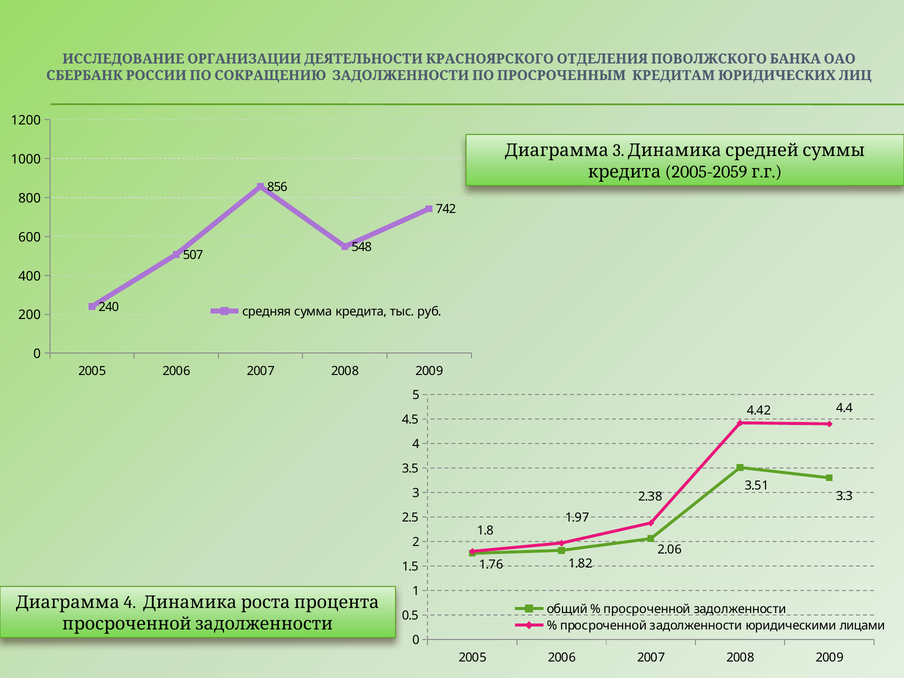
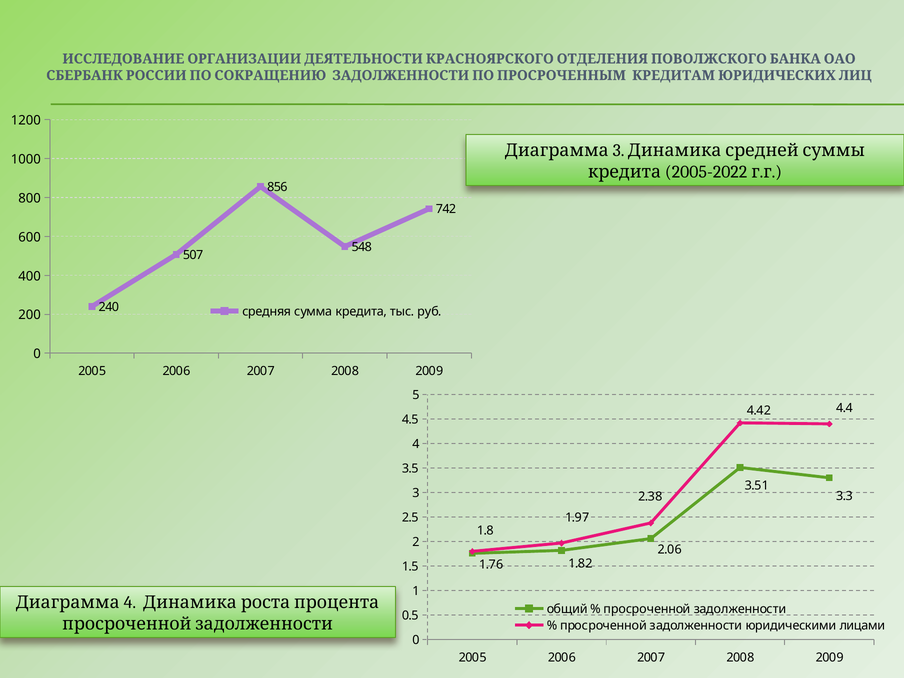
2005-2059: 2005-2059 -> 2005-2022
